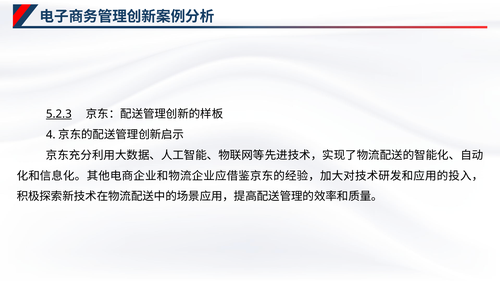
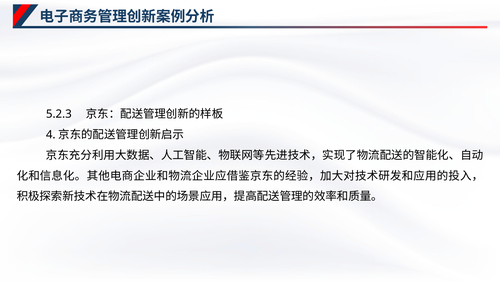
5.2.3 underline: present -> none
